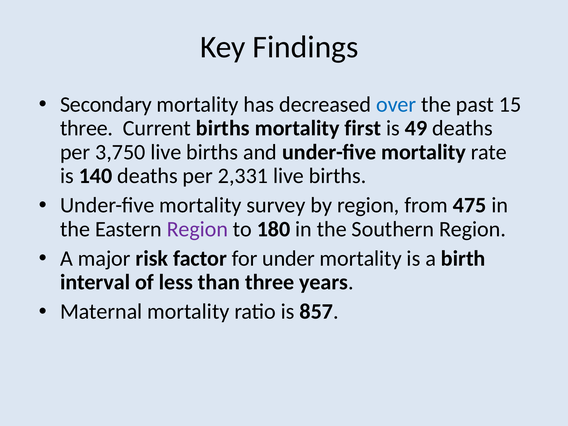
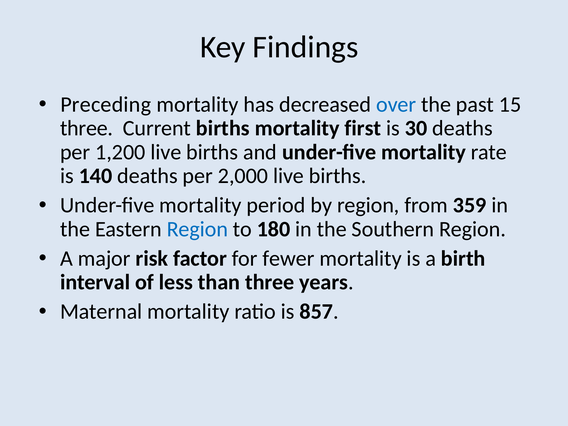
Secondary: Secondary -> Preceding
49: 49 -> 30
3,750: 3,750 -> 1,200
2,331: 2,331 -> 2,000
survey: survey -> period
475: 475 -> 359
Region at (197, 229) colour: purple -> blue
under: under -> fewer
